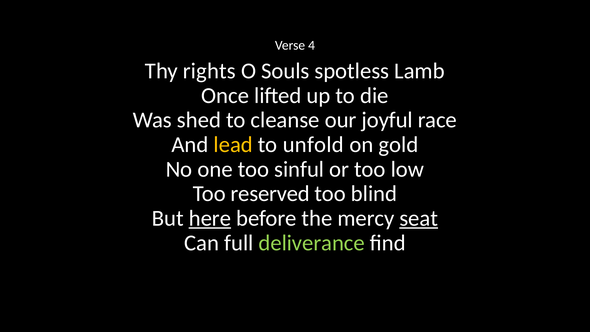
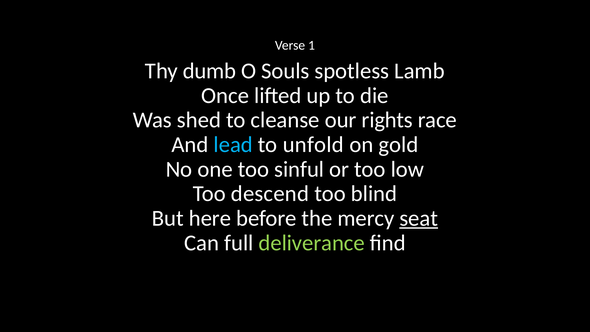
4: 4 -> 1
rights: rights -> dumb
joyful: joyful -> rights
lead colour: yellow -> light blue
reserved: reserved -> descend
here underline: present -> none
